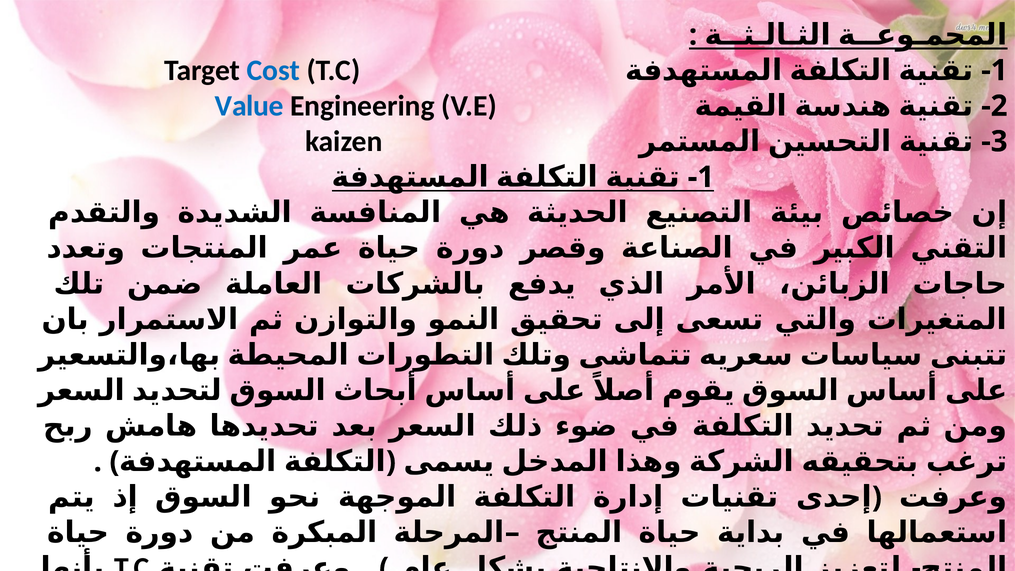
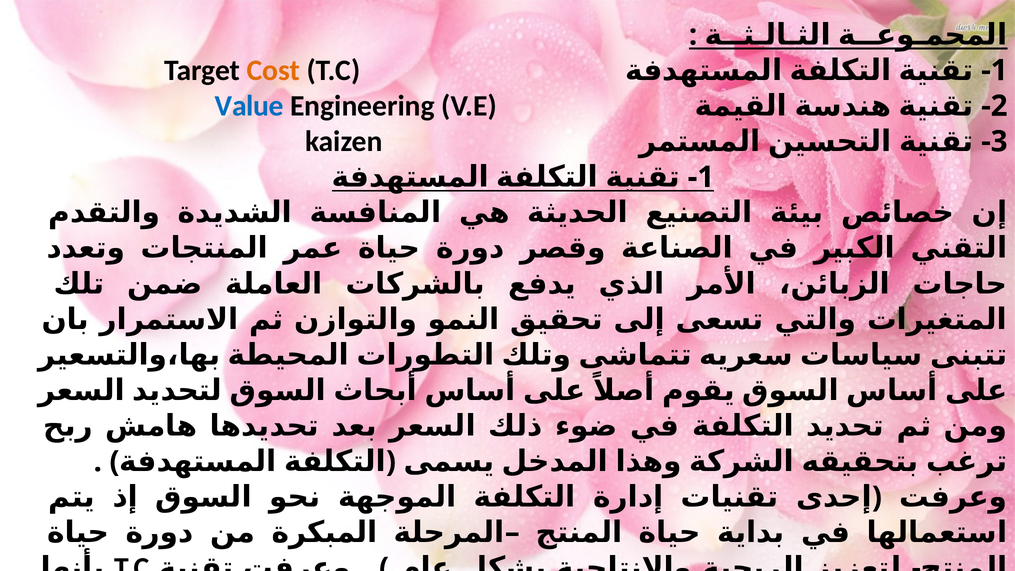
Cost colour: blue -> orange
